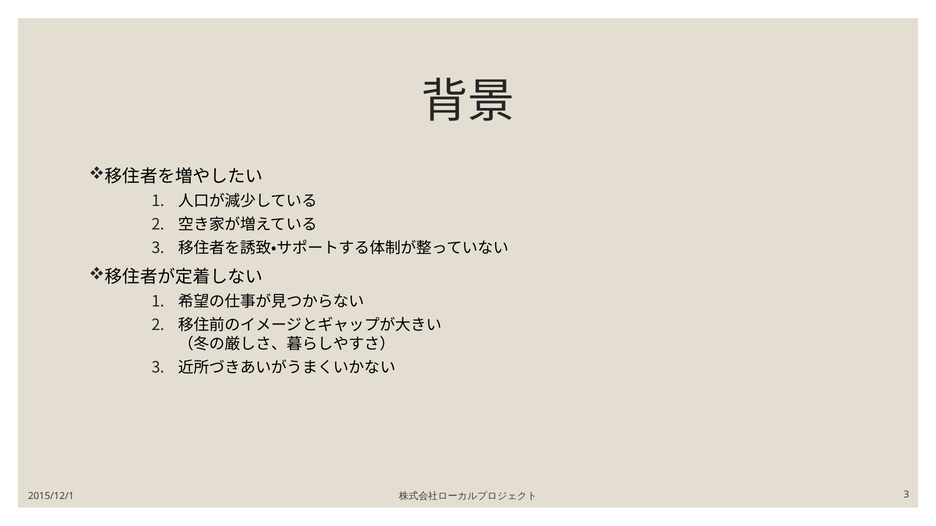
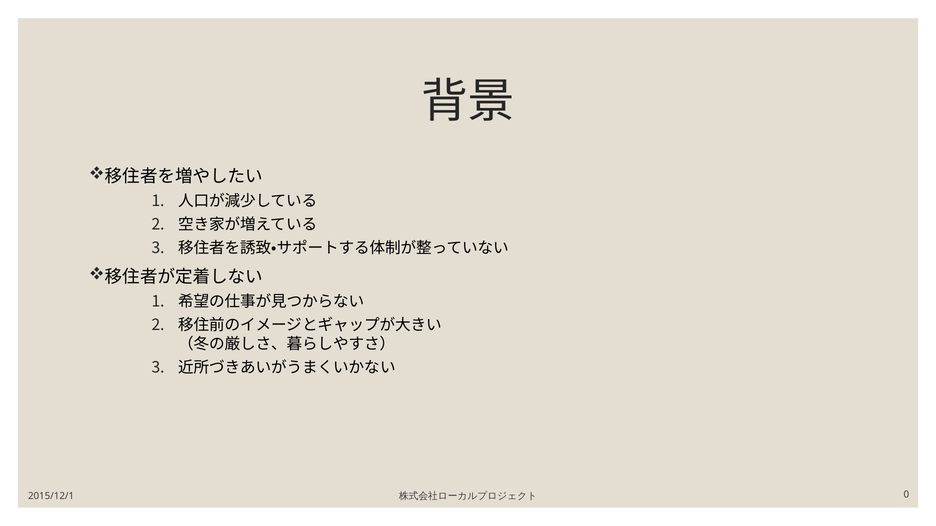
3 at (906, 495): 3 -> 0
